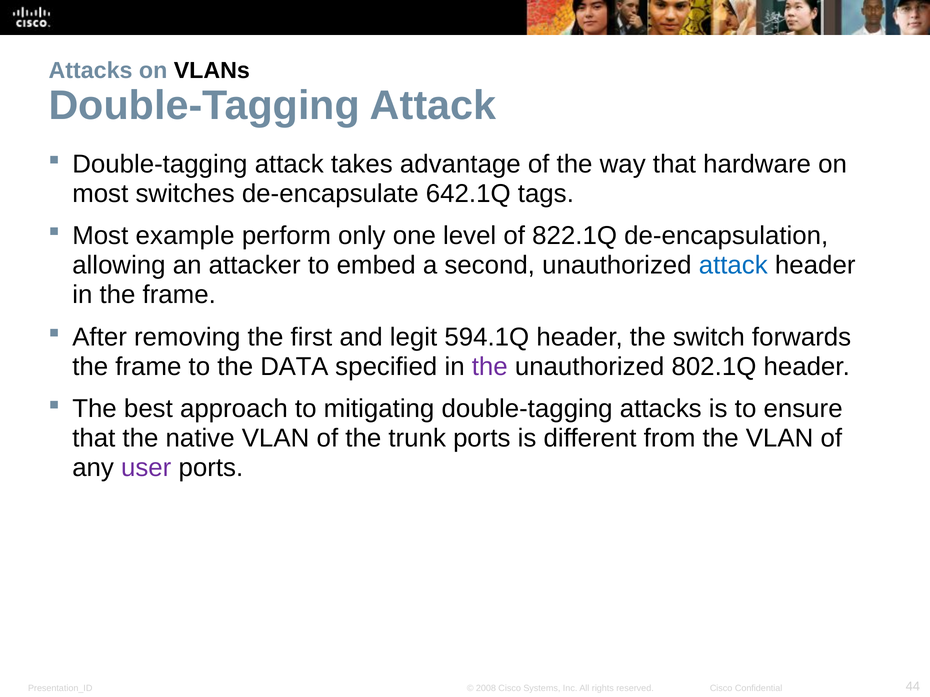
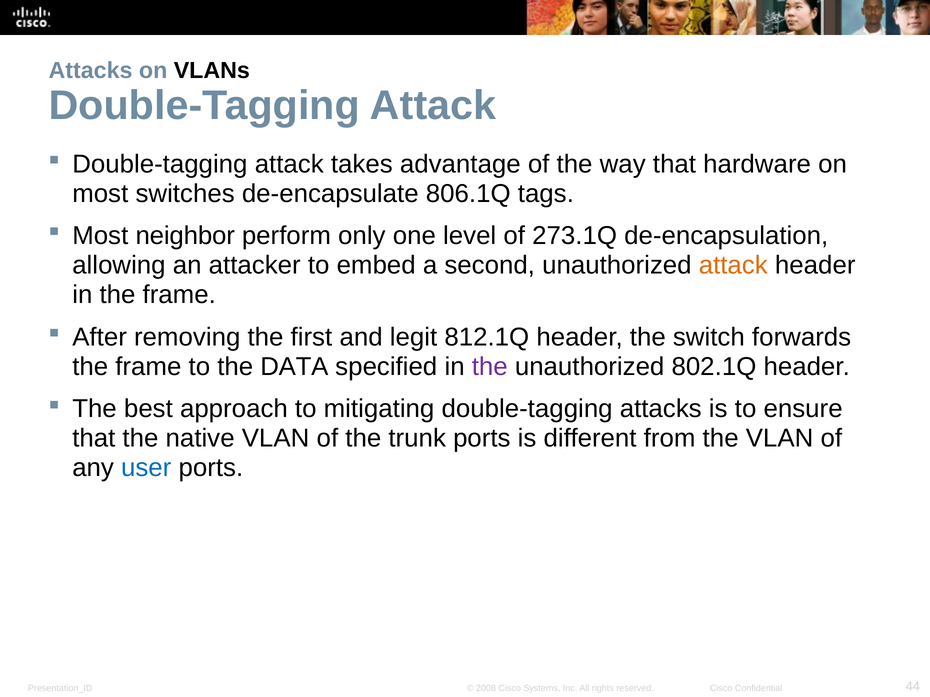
642.1Q: 642.1Q -> 806.1Q
example: example -> neighbor
822.1Q: 822.1Q -> 273.1Q
attack at (733, 265) colour: blue -> orange
594.1Q: 594.1Q -> 812.1Q
user colour: purple -> blue
